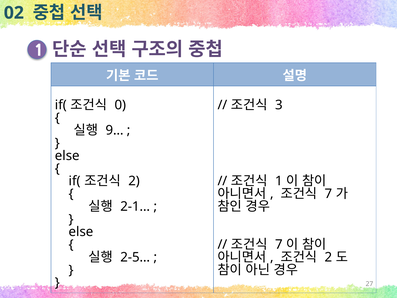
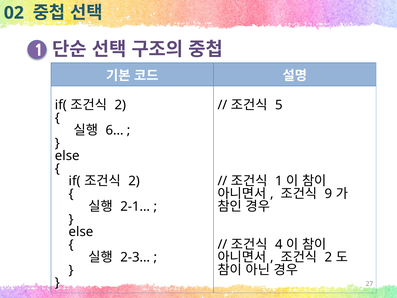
0 at (120, 105): 0 -> 2
3: 3 -> 5
9…: 9… -> 6…
7 at (328, 194): 7 -> 9
7 at (279, 244): 7 -> 4
2-5…: 2-5… -> 2-3…
